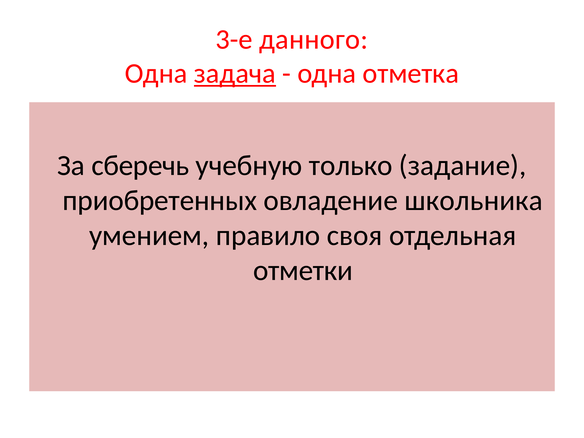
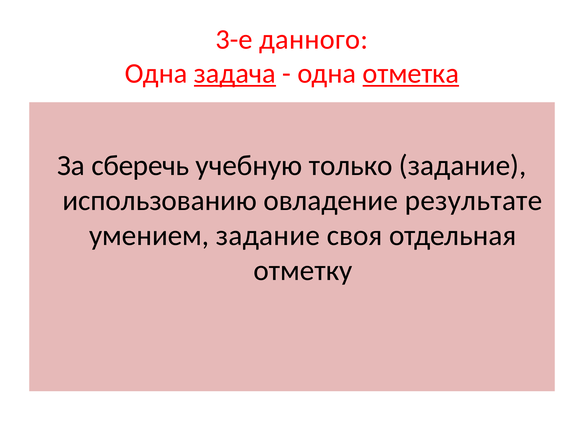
отметка underline: none -> present
приобретенных: приобретенных -> использованию
школьника: школьника -> результате
умением правило: правило -> задание
отметки: отметки -> отметку
